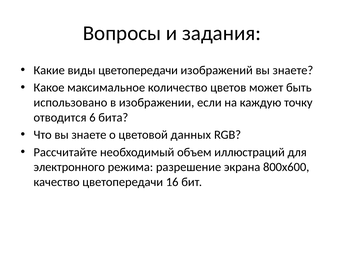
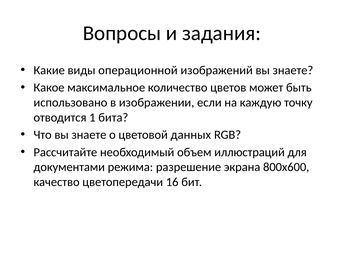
виды цветопередачи: цветопередачи -> операционной
6: 6 -> 1
электронного: электронного -> документами
